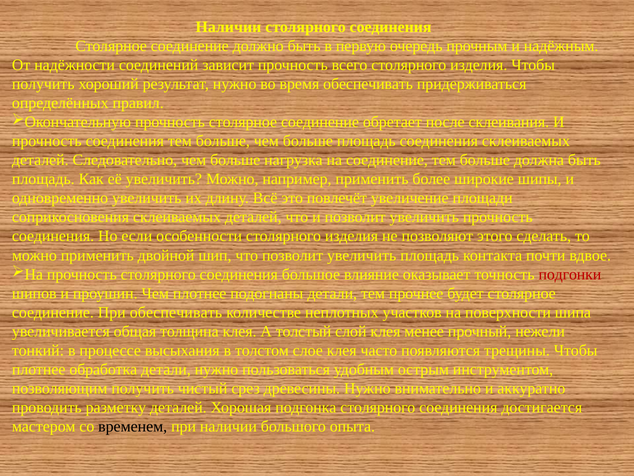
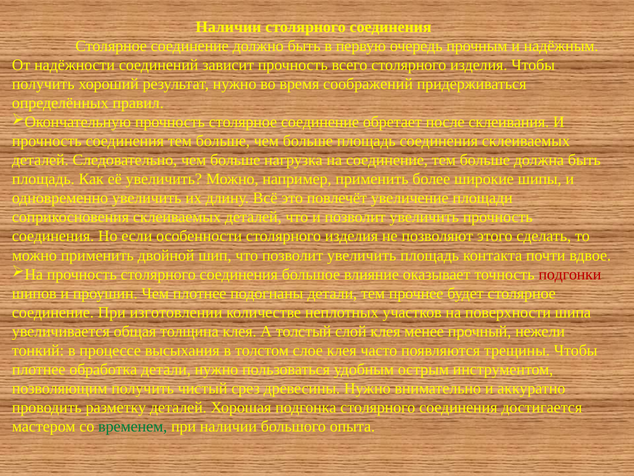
время обеспечивать: обеспечивать -> соображений
При обеспечивать: обеспечивать -> изготовлении
временем colour: black -> green
